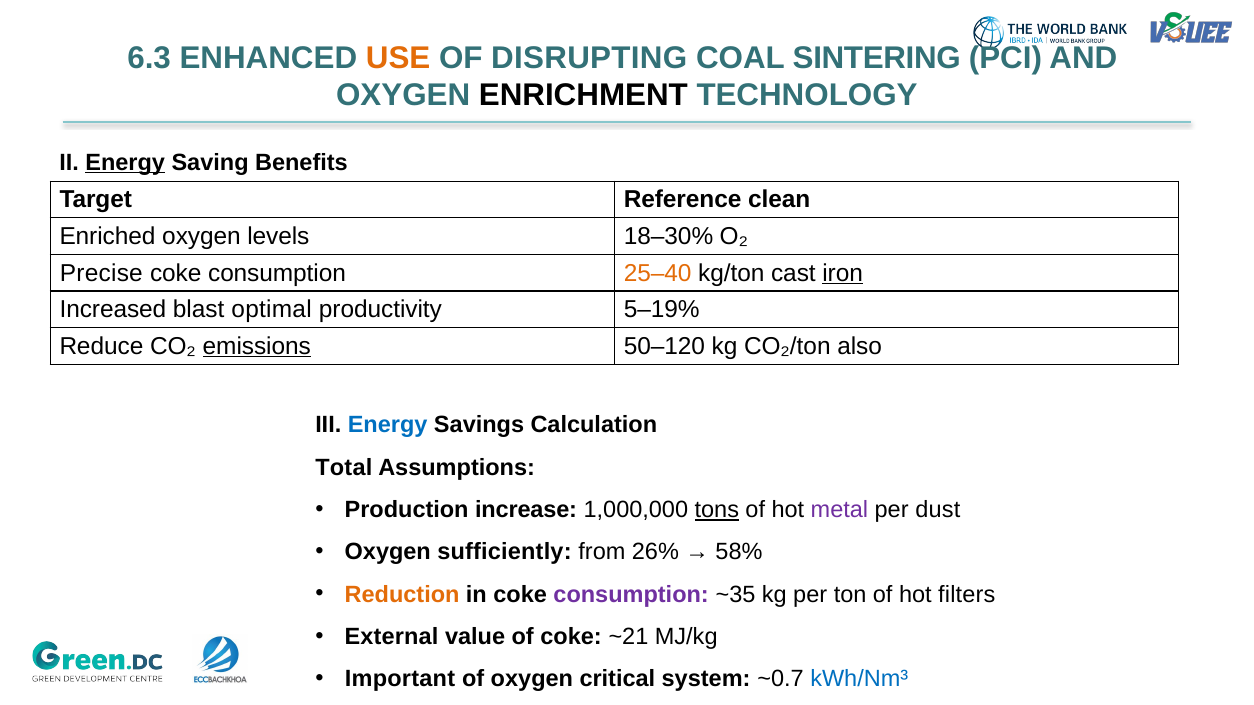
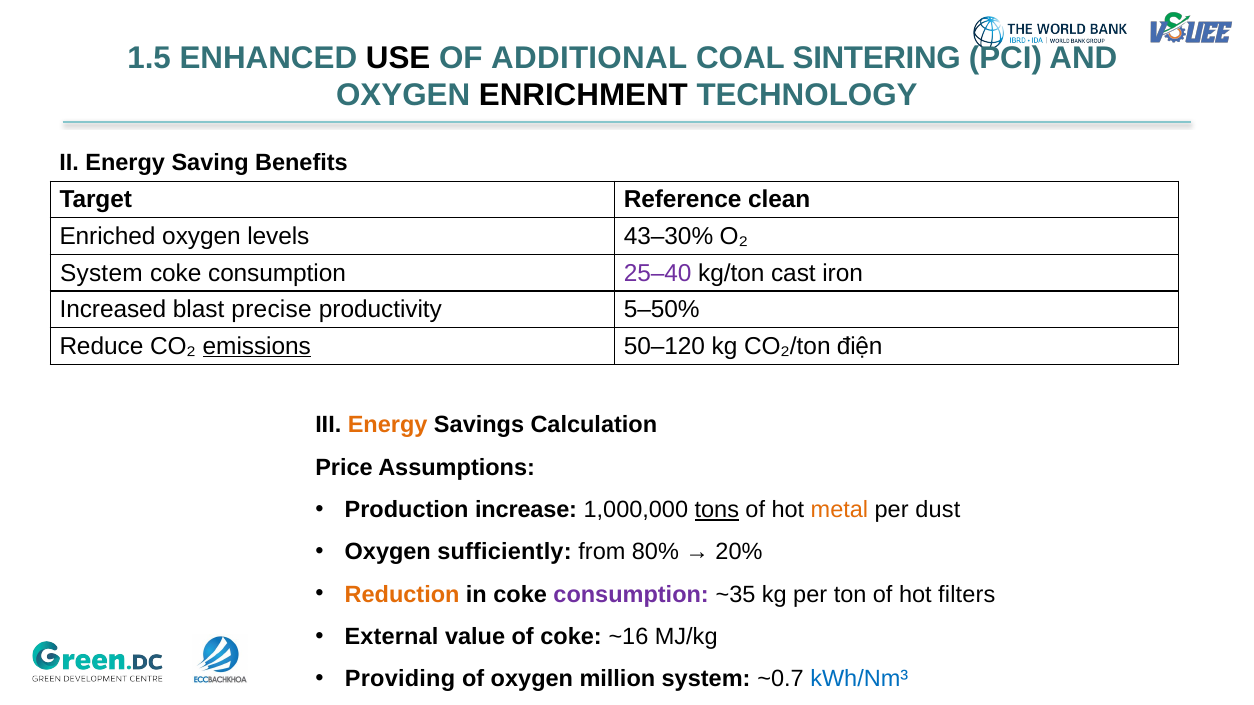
6.3: 6.3 -> 1.5
USE colour: orange -> black
DISRUPTING: DISRUPTING -> ADDITIONAL
Energy at (125, 163) underline: present -> none
18–30%: 18–30% -> 43–30%
Precise at (101, 273): Precise -> System
25–40 colour: orange -> purple
iron underline: present -> none
optimal: optimal -> precise
5–19%: 5–19% -> 5–50%
also: also -> điện
Energy at (388, 425) colour: blue -> orange
Total: Total -> Price
metal colour: purple -> orange
26%: 26% -> 80%
58%: 58% -> 20%
~21: ~21 -> ~16
Important: Important -> Providing
critical: critical -> million
